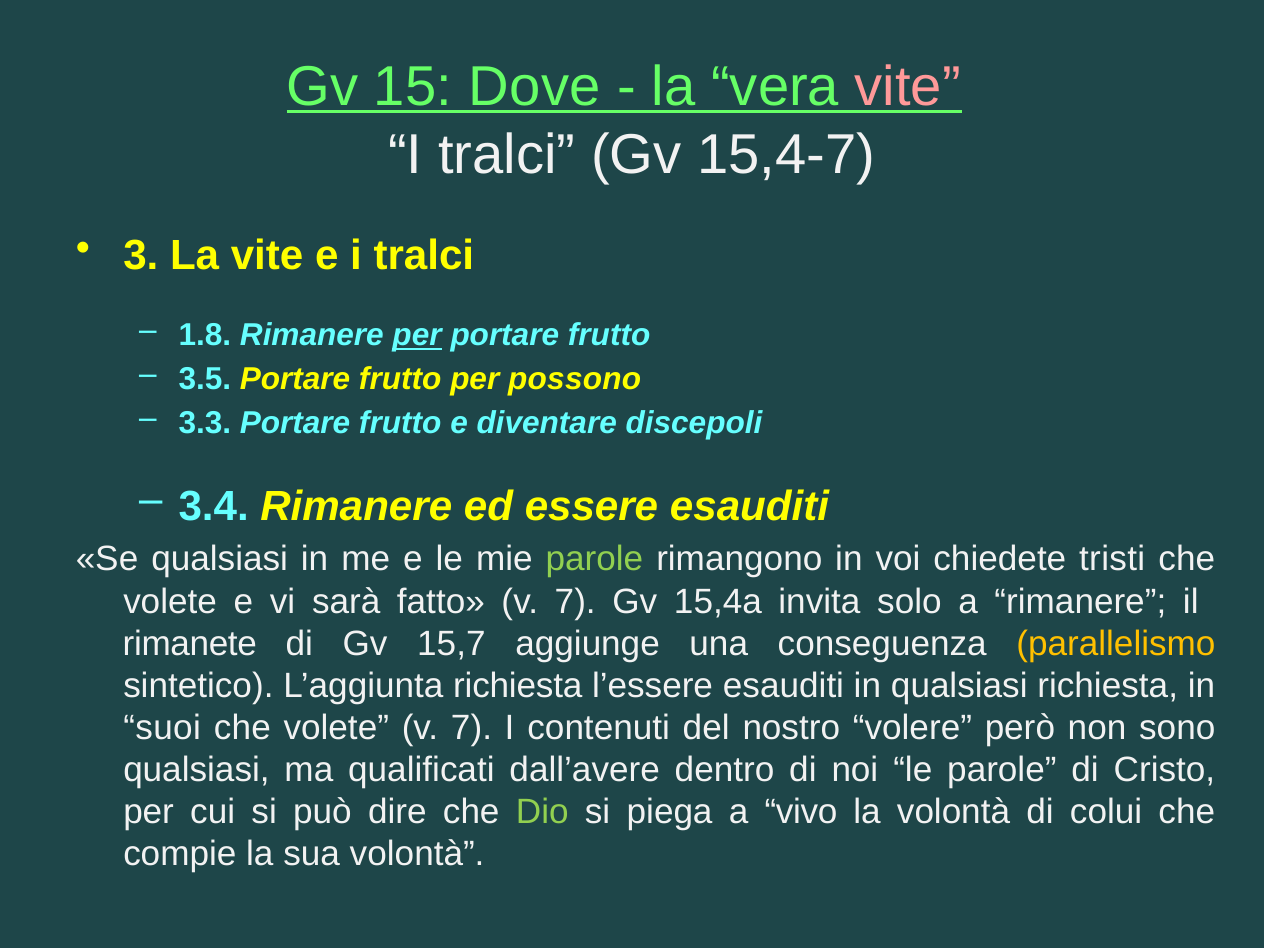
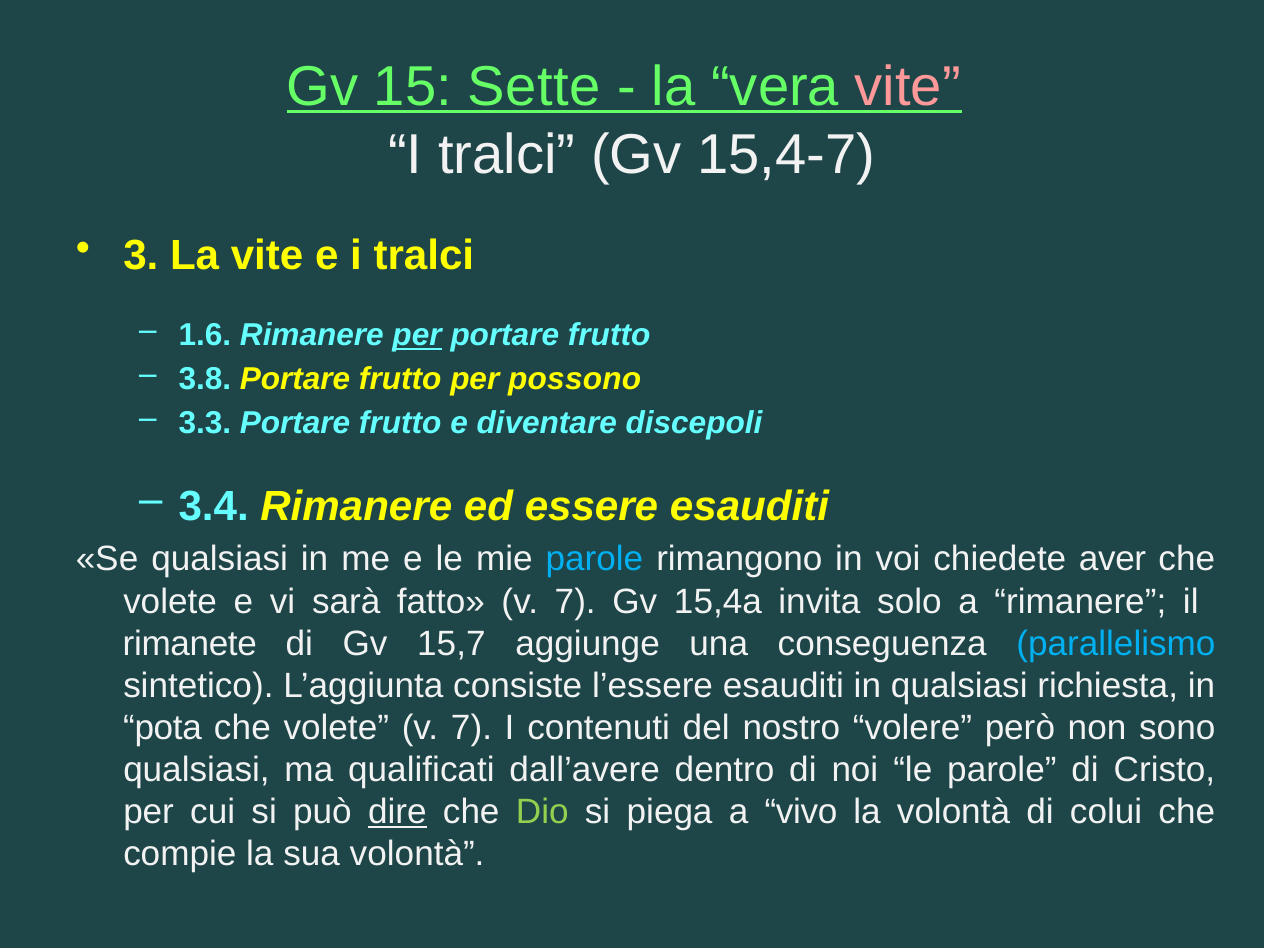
Dove: Dove -> Sette
1.8: 1.8 -> 1.6
3.5: 3.5 -> 3.8
parole at (594, 559) colour: light green -> light blue
tristi: tristi -> aver
parallelismo colour: yellow -> light blue
L’aggiunta richiesta: richiesta -> consiste
suoi: suoi -> pota
dire underline: none -> present
